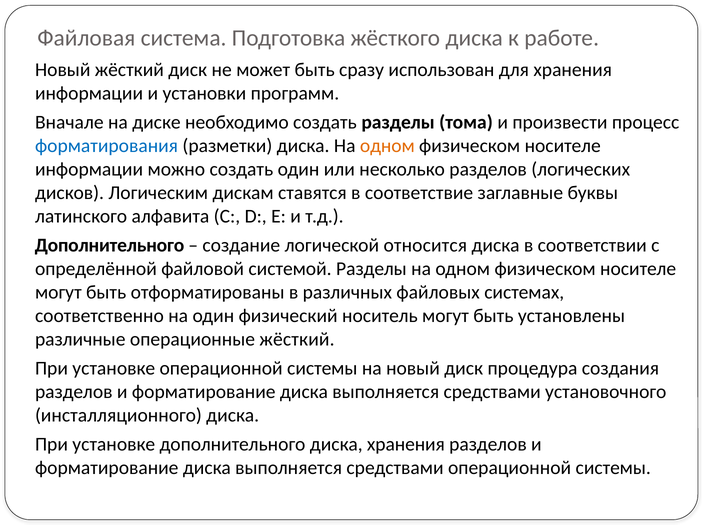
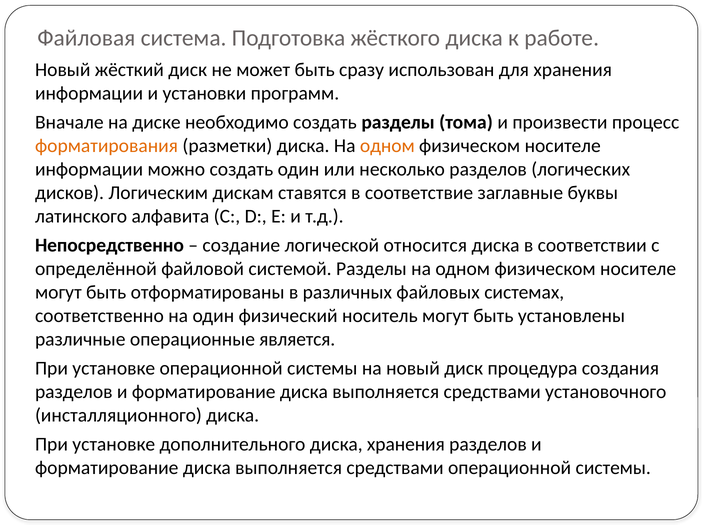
форматирования colour: blue -> orange
Дополнительного at (110, 245): Дополнительного -> Непосредственно
операционные жёсткий: жёсткий -> является
